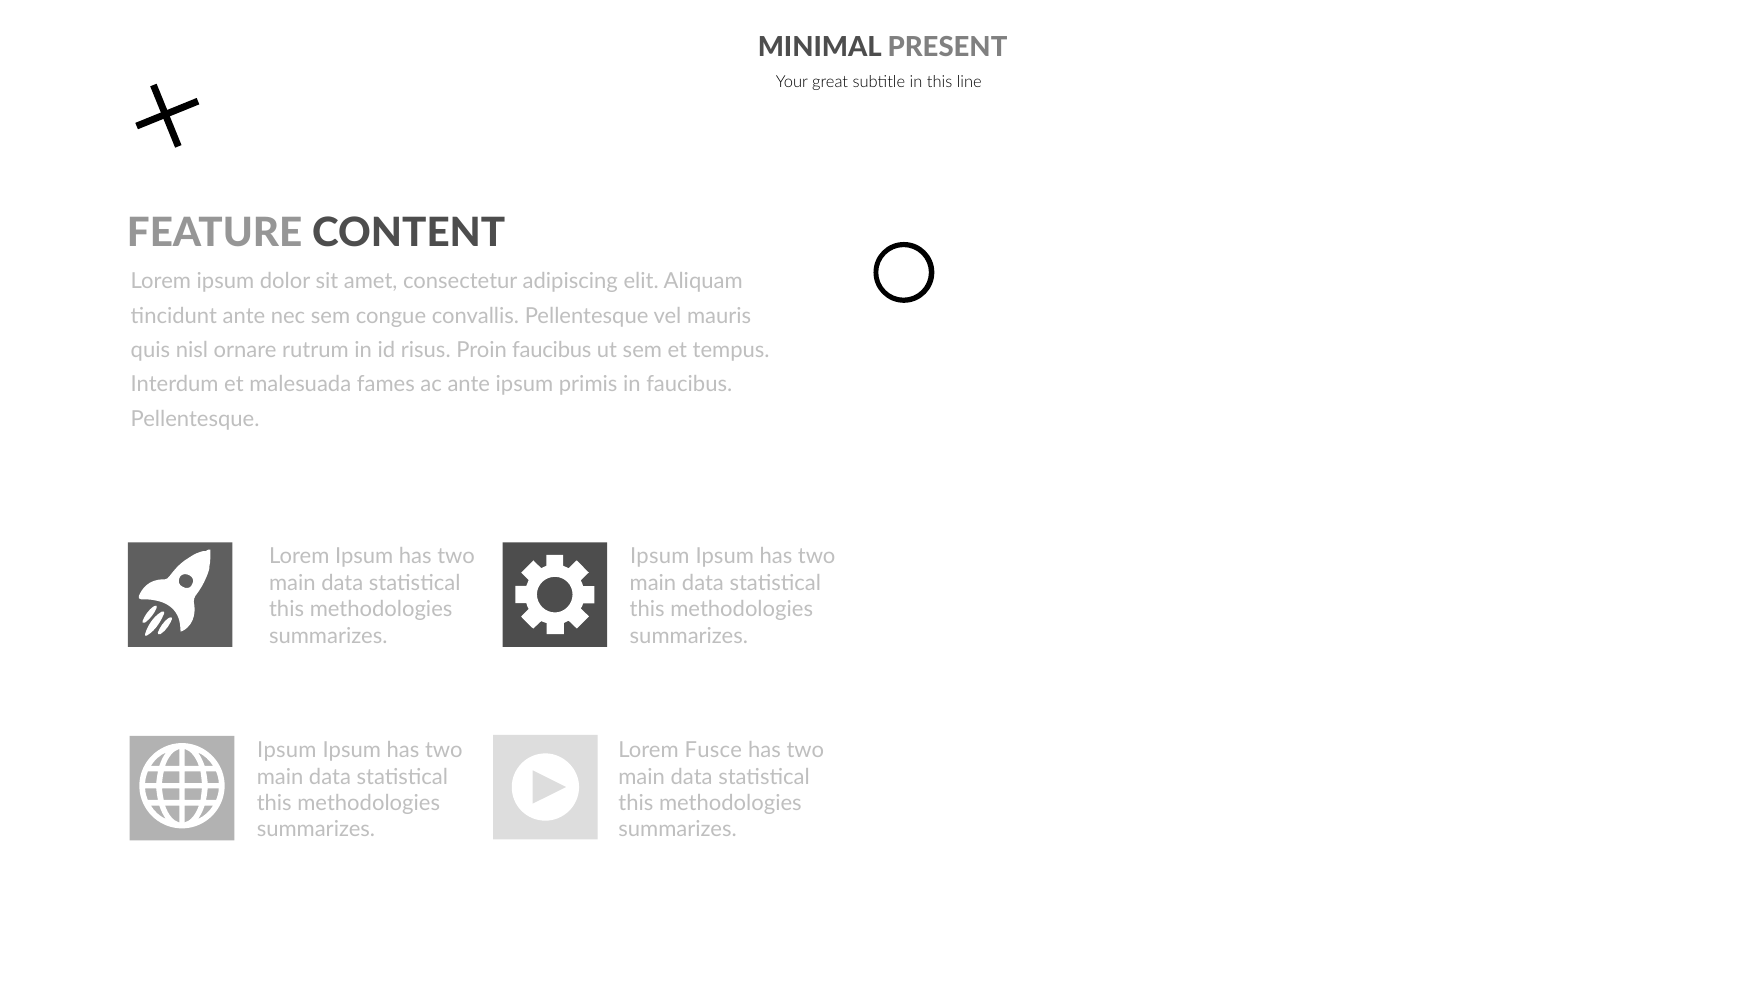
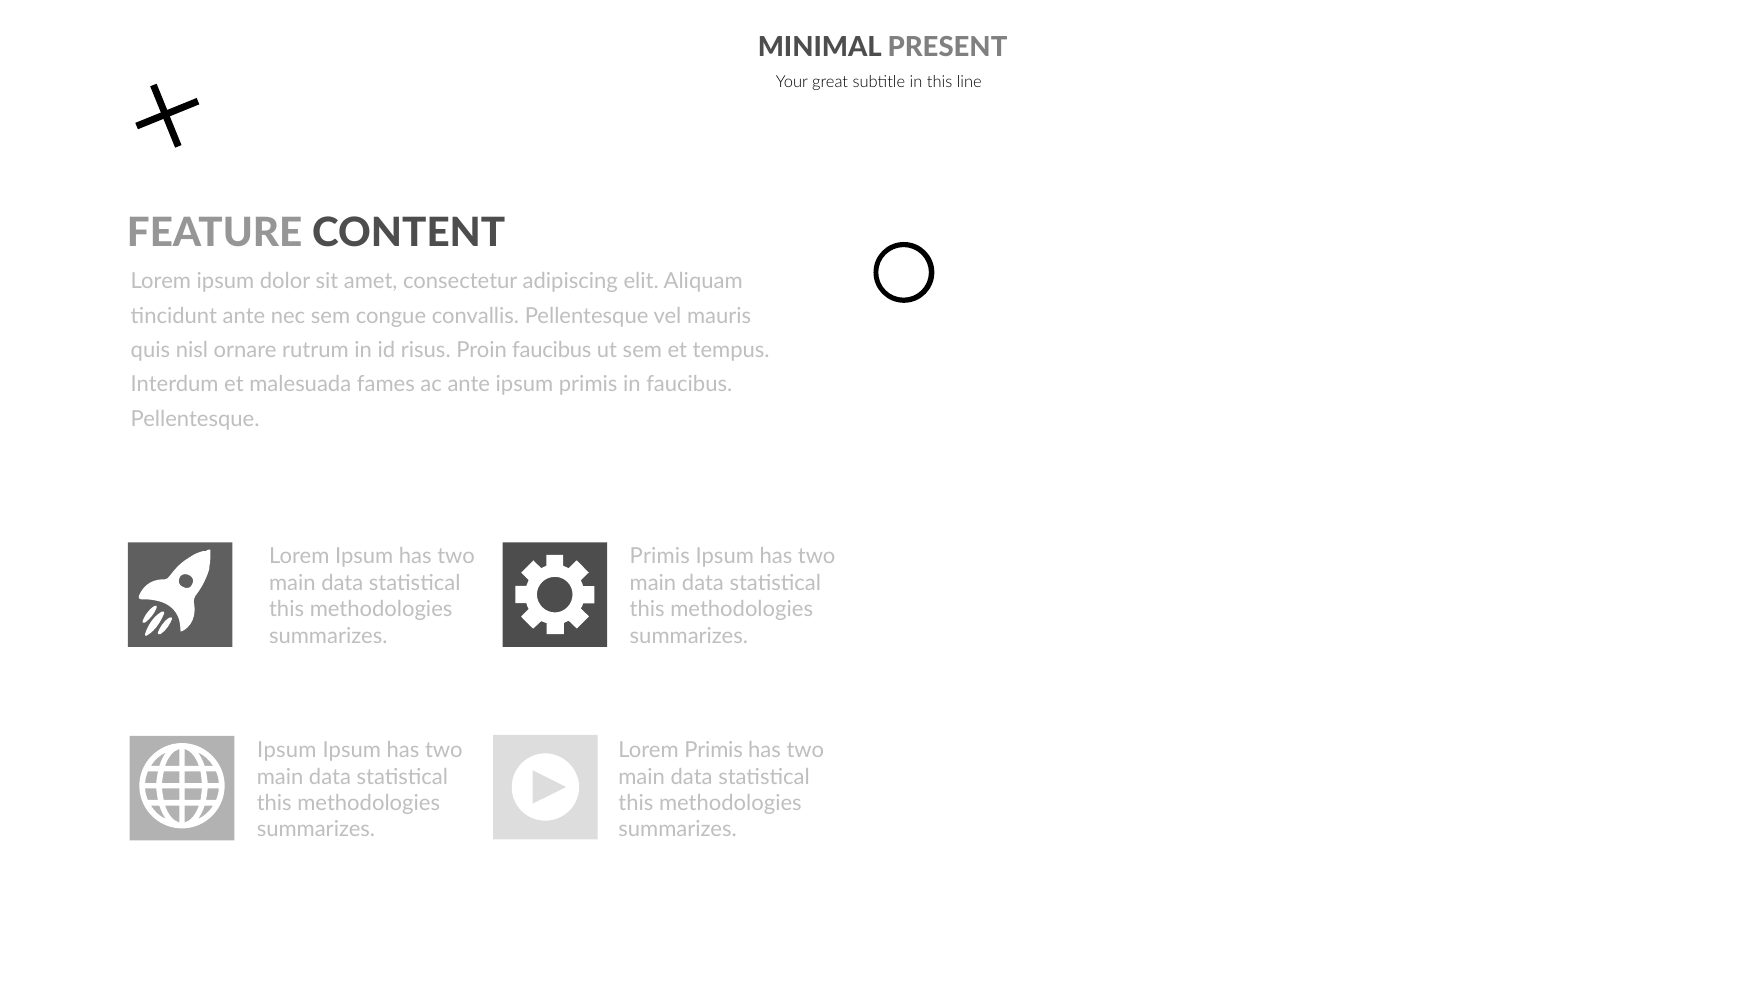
Ipsum at (660, 557): Ipsum -> Primis
Lorem Fusce: Fusce -> Primis
